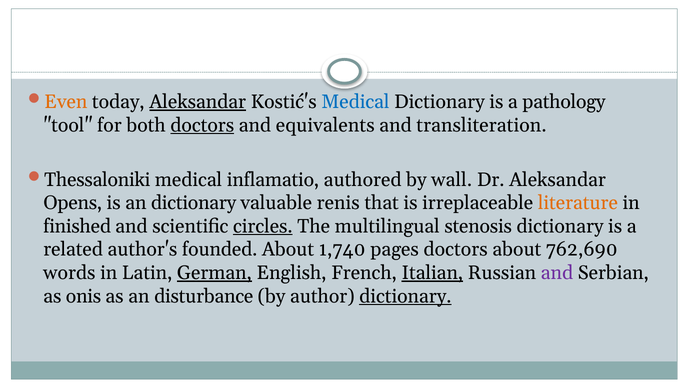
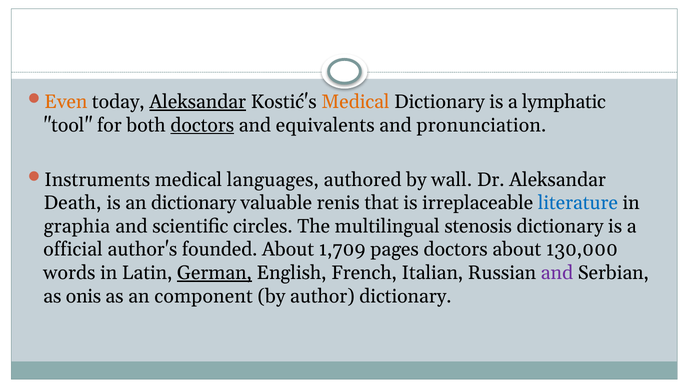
Medical at (355, 102) colour: blue -> orange
pathology: pathology -> lymphatic
transliteration: transliteration -> pronunciation
Thessaloniki: Thessaloniki -> Instruments
inflamatio: inflamatio -> languages
Opens: Opens -> Death
literature colour: orange -> blue
finished: finished -> graphia
circles underline: present -> none
related: related -> official
1,740: 1,740 -> 1,709
762,690: 762,690 -> 130,000
Italian underline: present -> none
disturbance: disturbance -> component
dictionary at (405, 296) underline: present -> none
